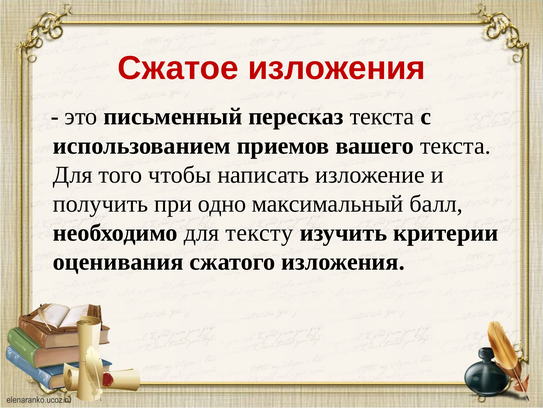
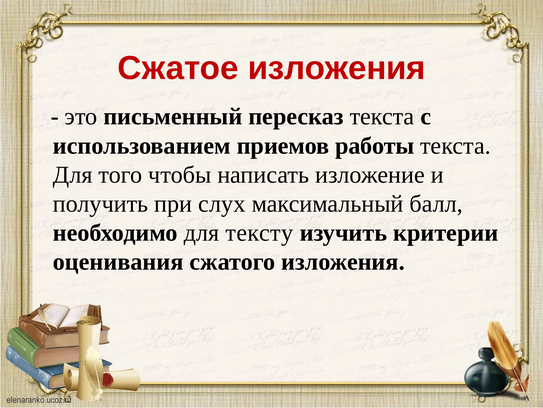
вашего: вашего -> работы
одно: одно -> слух
